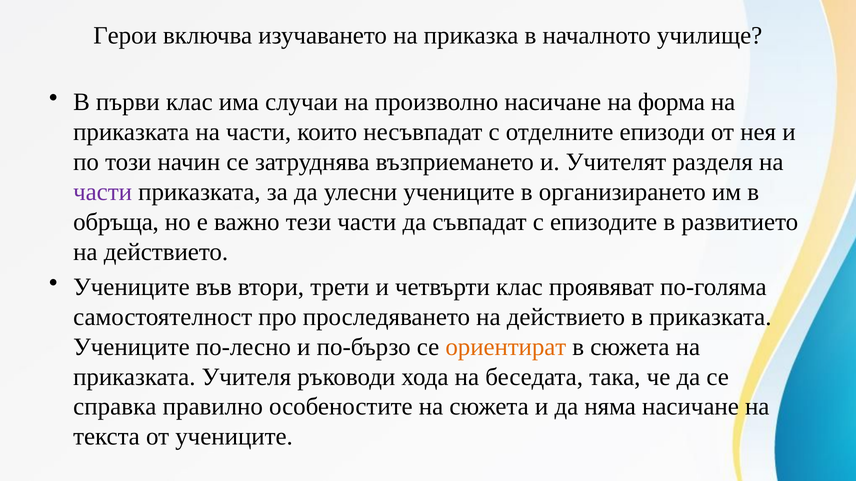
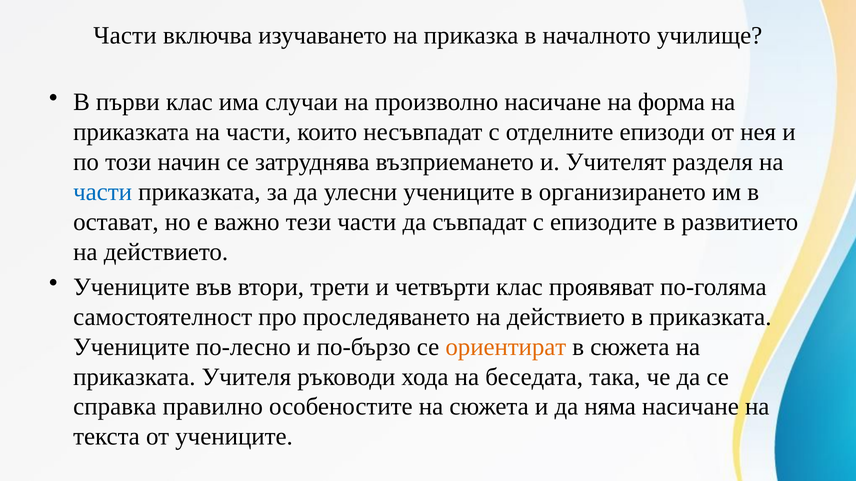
Герои at (125, 36): Герои -> Части
части at (103, 192) colour: purple -> blue
обръща: обръща -> остават
